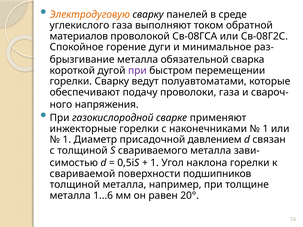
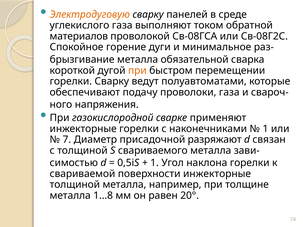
при at (137, 71) colour: purple -> orange
1 at (67, 140): 1 -> 7
давлением: давлением -> разряжают
поверхности подшипников: подшипников -> инжекторные
1...6: 1...6 -> 1...8
